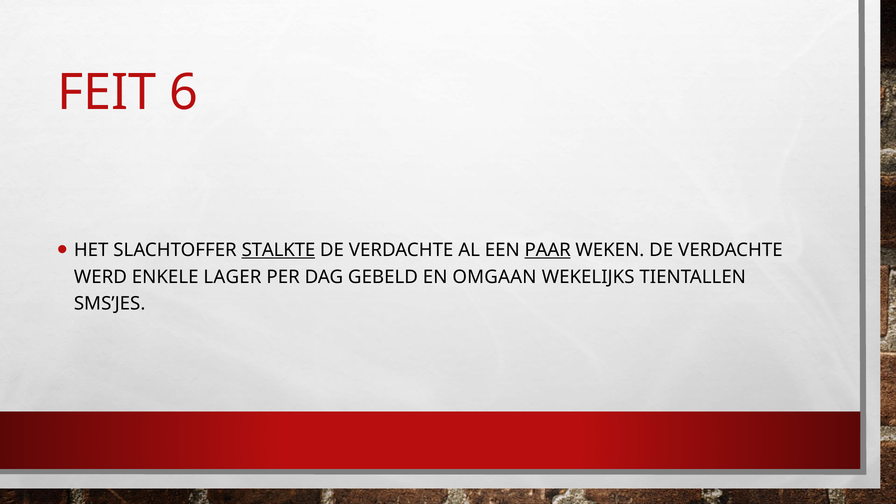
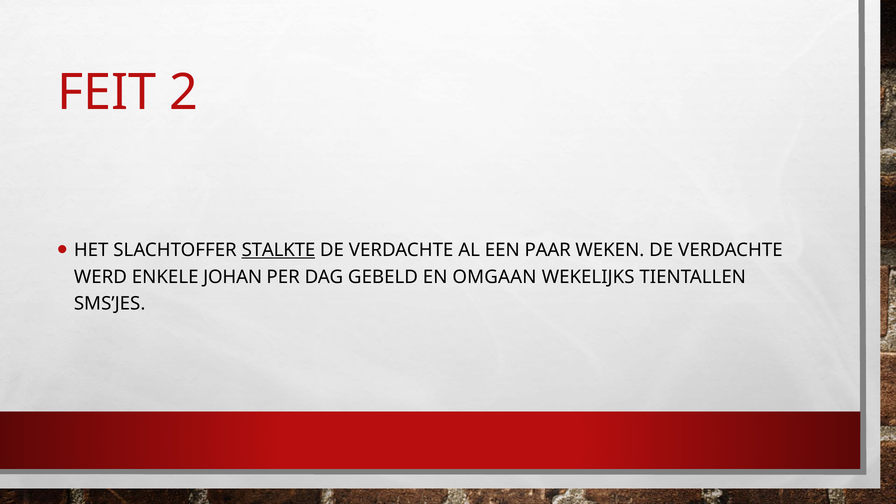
6: 6 -> 2
PAAR underline: present -> none
LAGER: LAGER -> JOHAN
